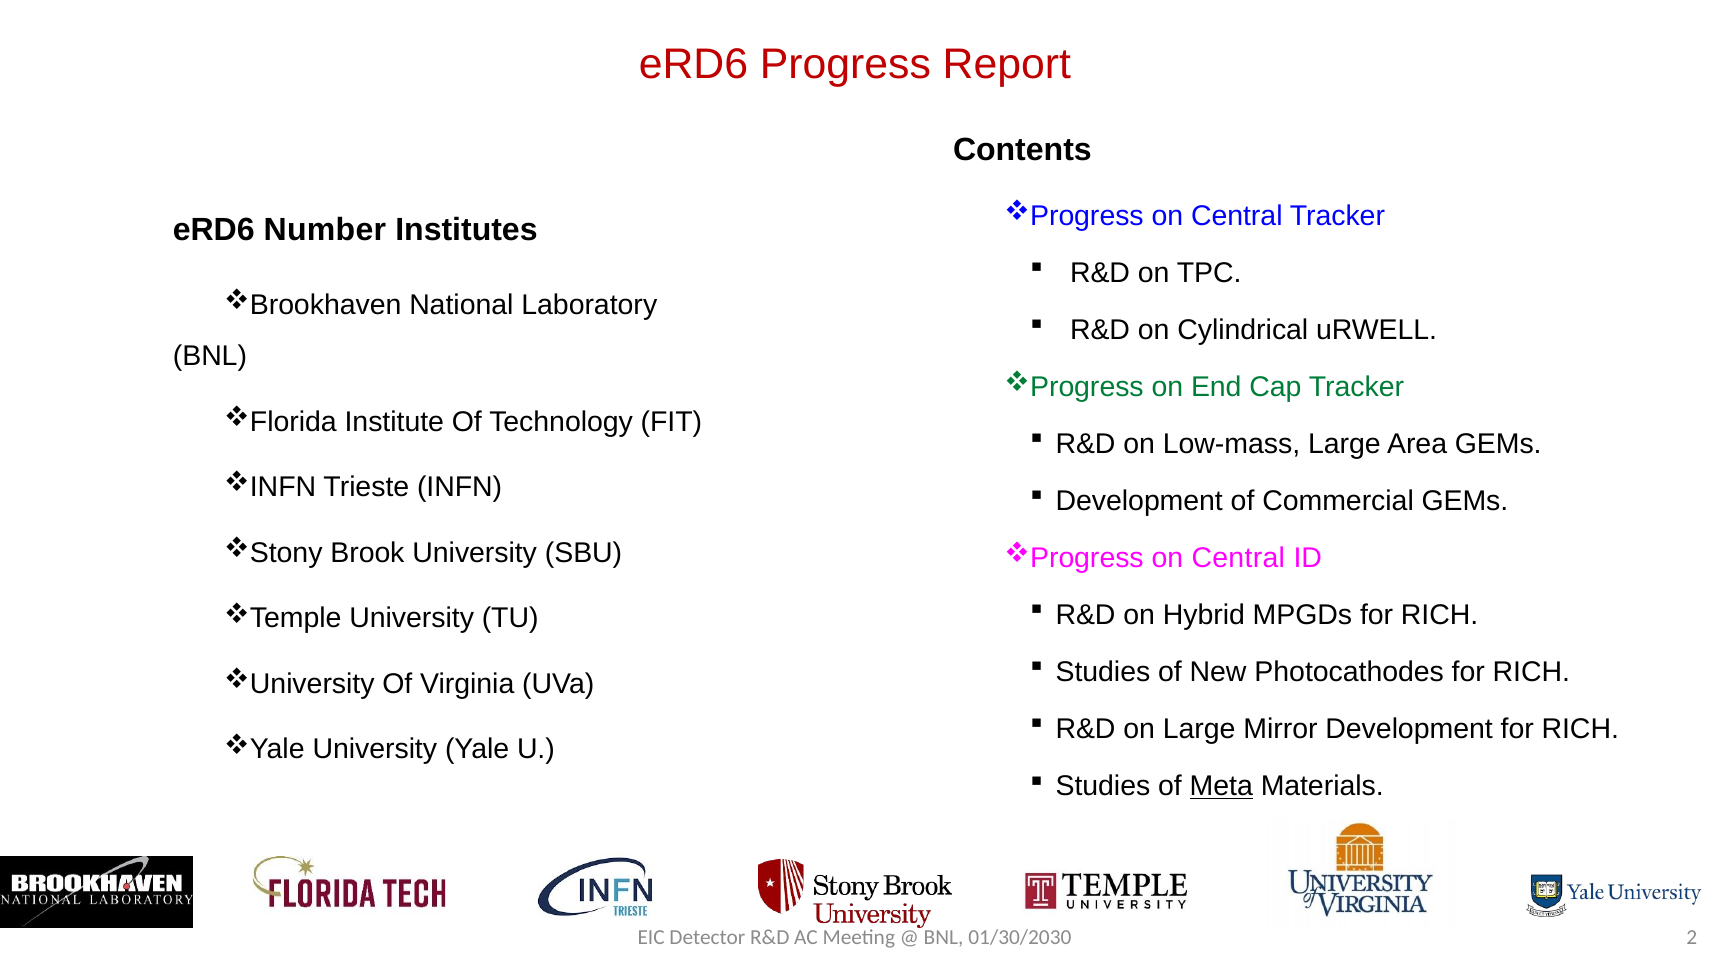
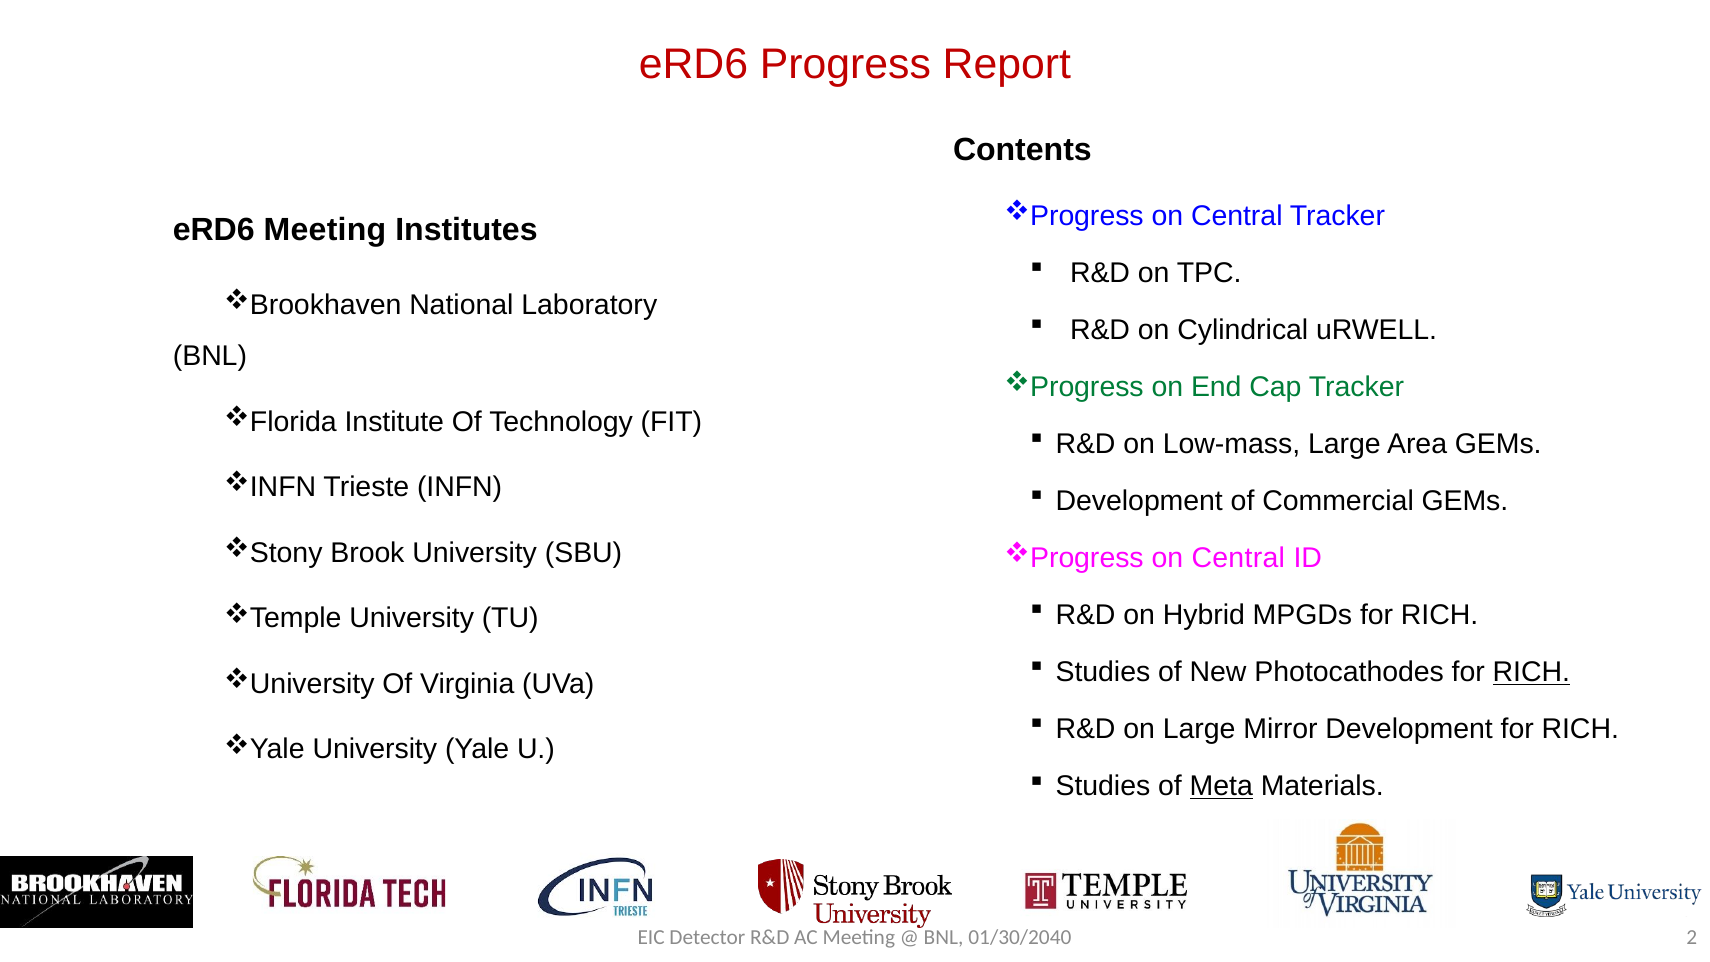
eRD6 Number: Number -> Meeting
RICH at (1531, 672) underline: none -> present
01/30/2030: 01/30/2030 -> 01/30/2040
